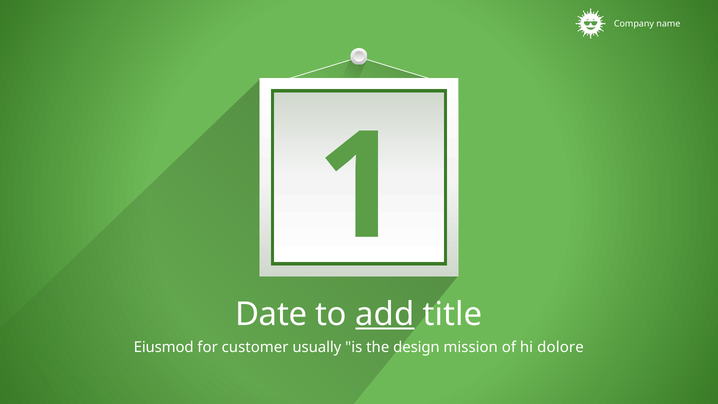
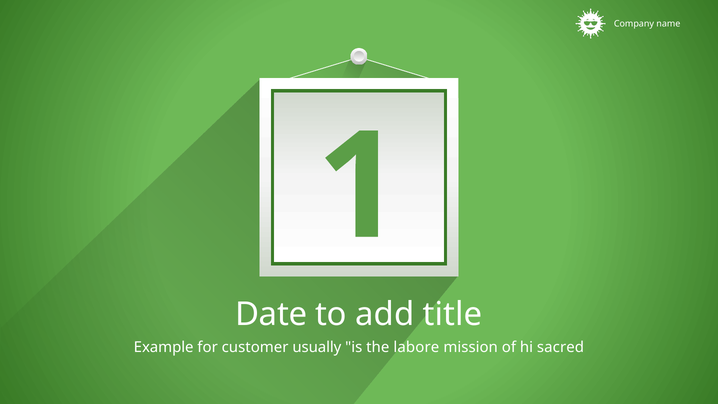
add underline: present -> none
Eiusmod: Eiusmod -> Example
design: design -> labore
dolore: dolore -> sacred
